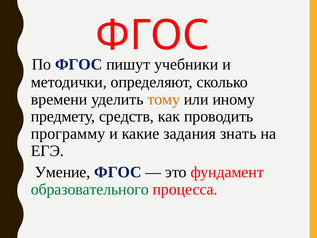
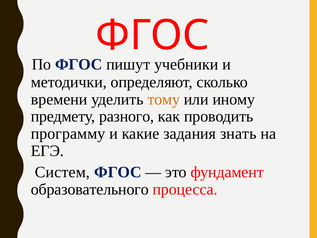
средств: средств -> разного
Умение: Умение -> Систем
образовательного colour: green -> black
